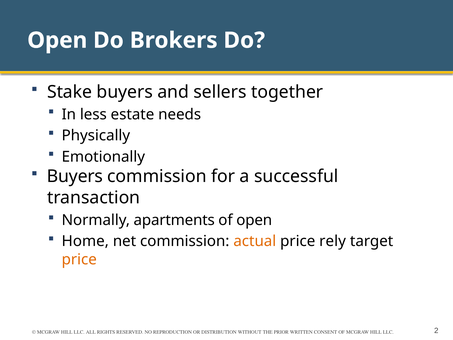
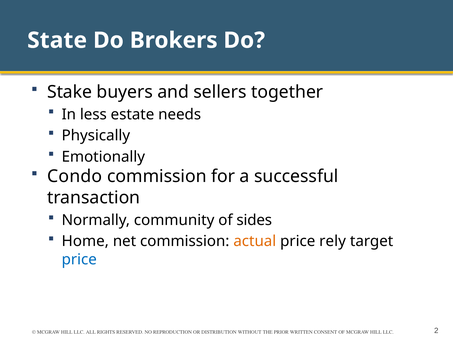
Open at (57, 40): Open -> State
Buyers at (75, 176): Buyers -> Condo
apartments: apartments -> community
of open: open -> sides
price at (79, 259) colour: orange -> blue
